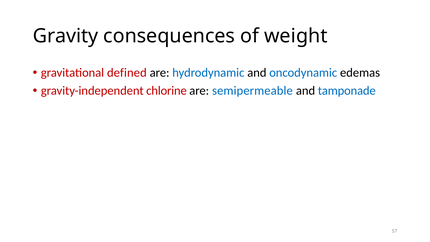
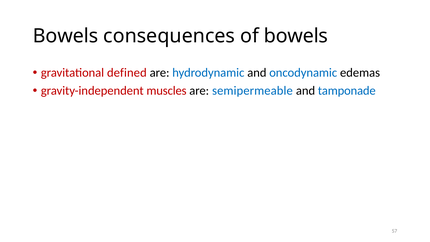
Gravity at (66, 36): Gravity -> Bowels
of weight: weight -> bowels
chlorine: chlorine -> muscles
